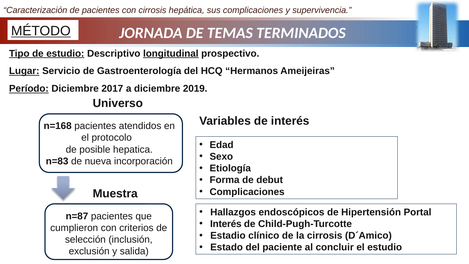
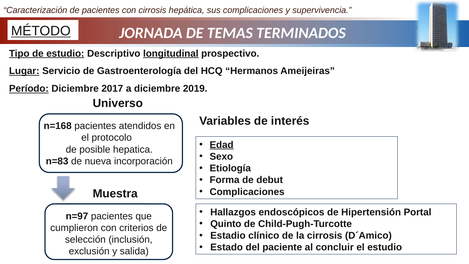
Edad underline: none -> present
n=87: n=87 -> n=97
Interés at (226, 224): Interés -> Quinto
